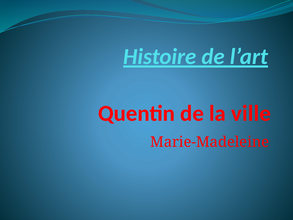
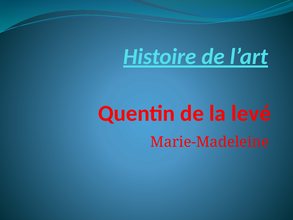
ville: ville -> levé
